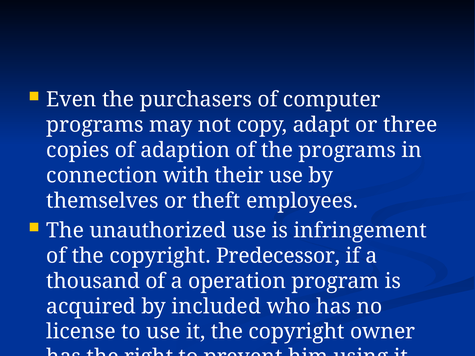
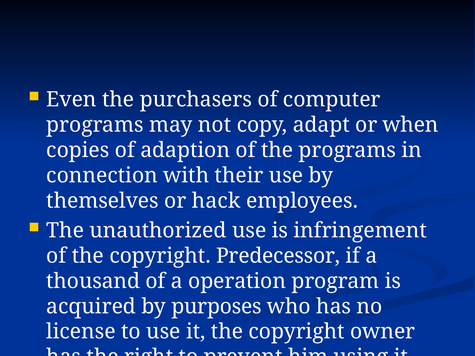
three: three -> when
theft: theft -> hack
included: included -> purposes
